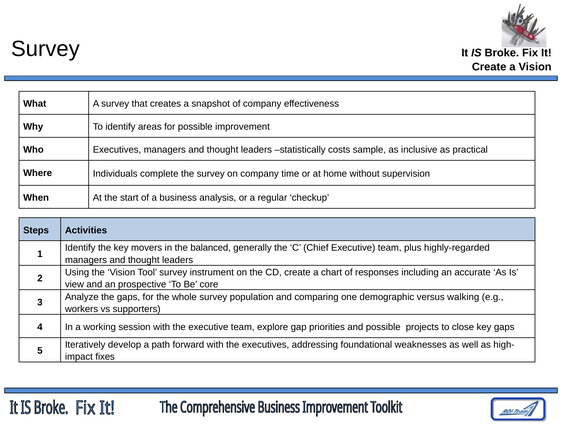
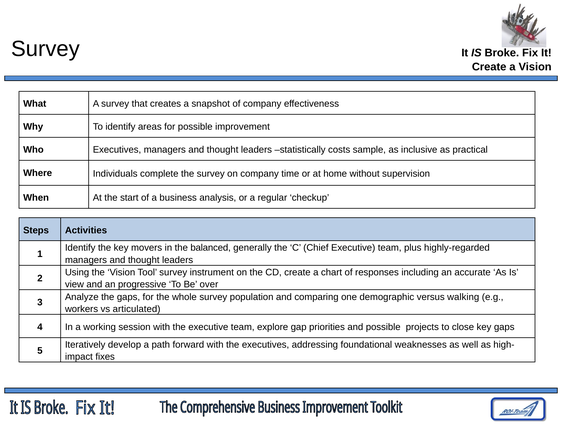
prospective: prospective -> progressive
core: core -> over
supporters: supporters -> articulated
